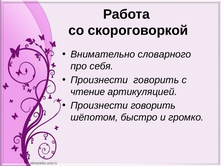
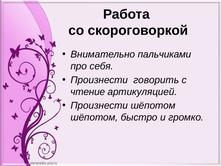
словарного: словарного -> пальчиками
говорить at (153, 105): говорить -> шёпотом
